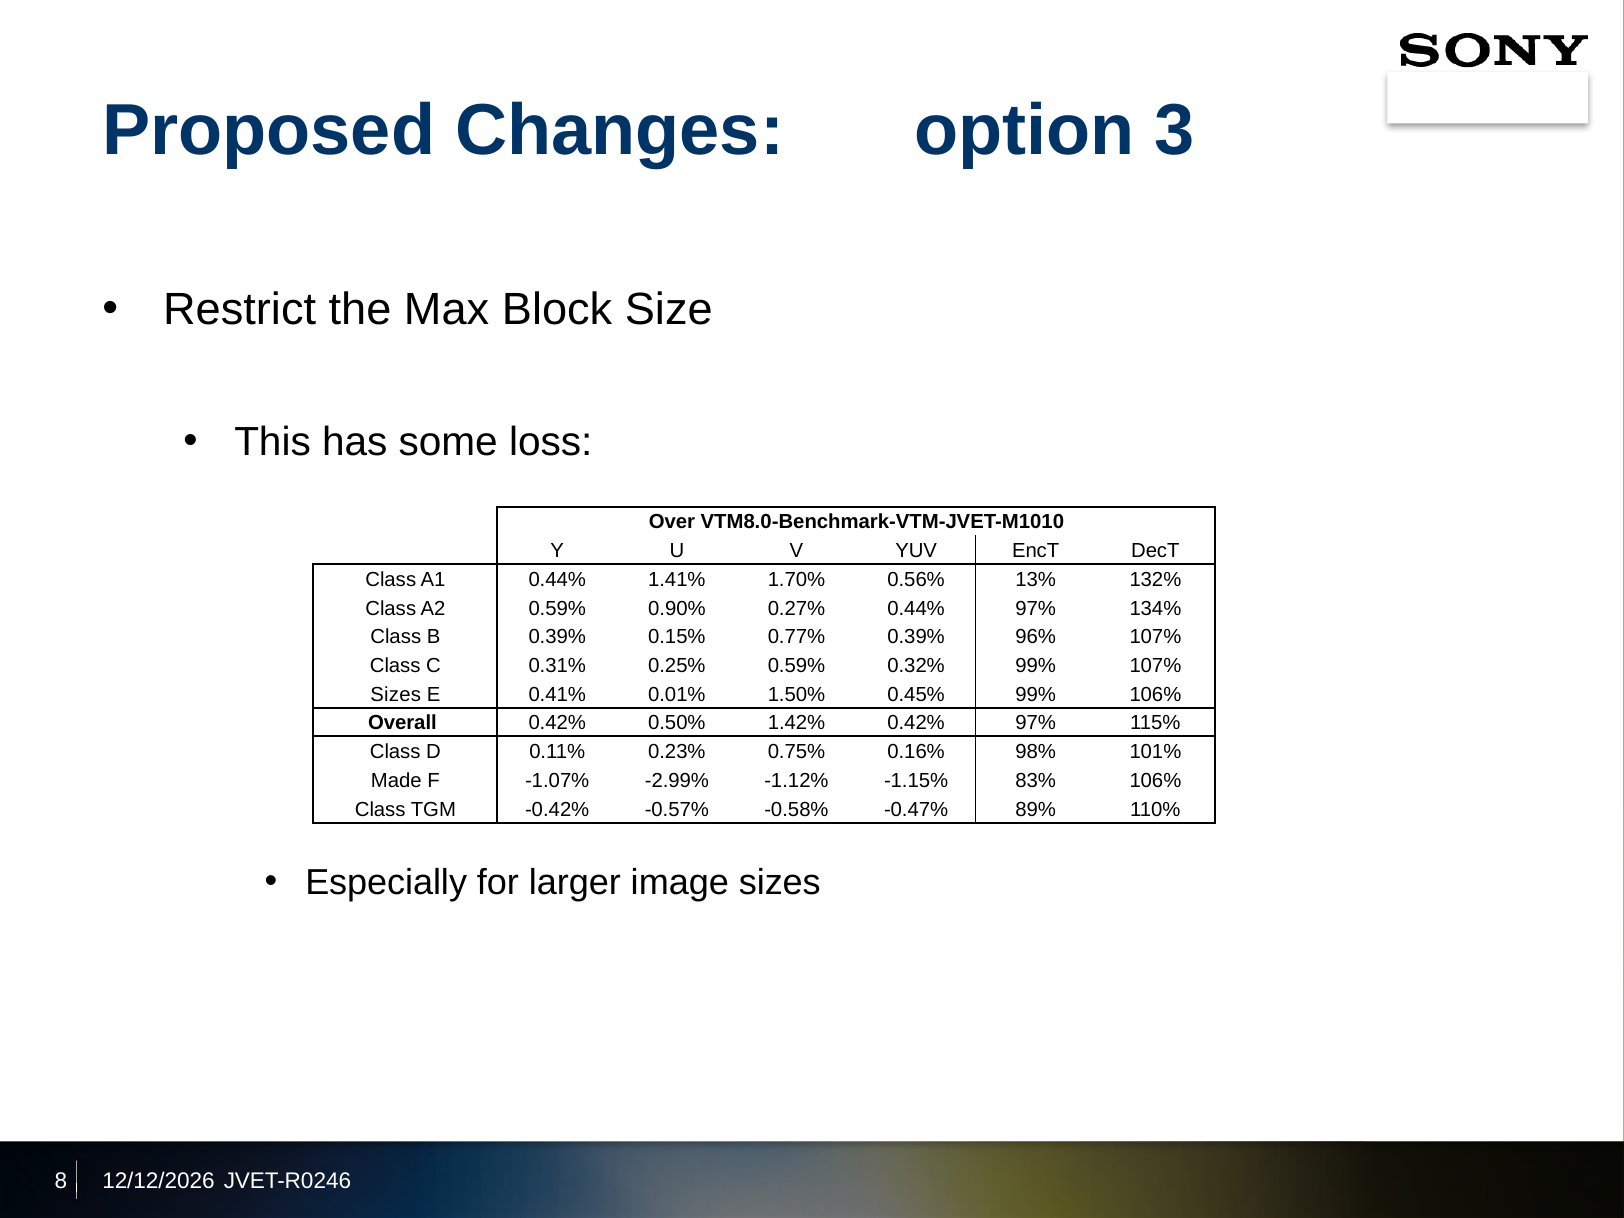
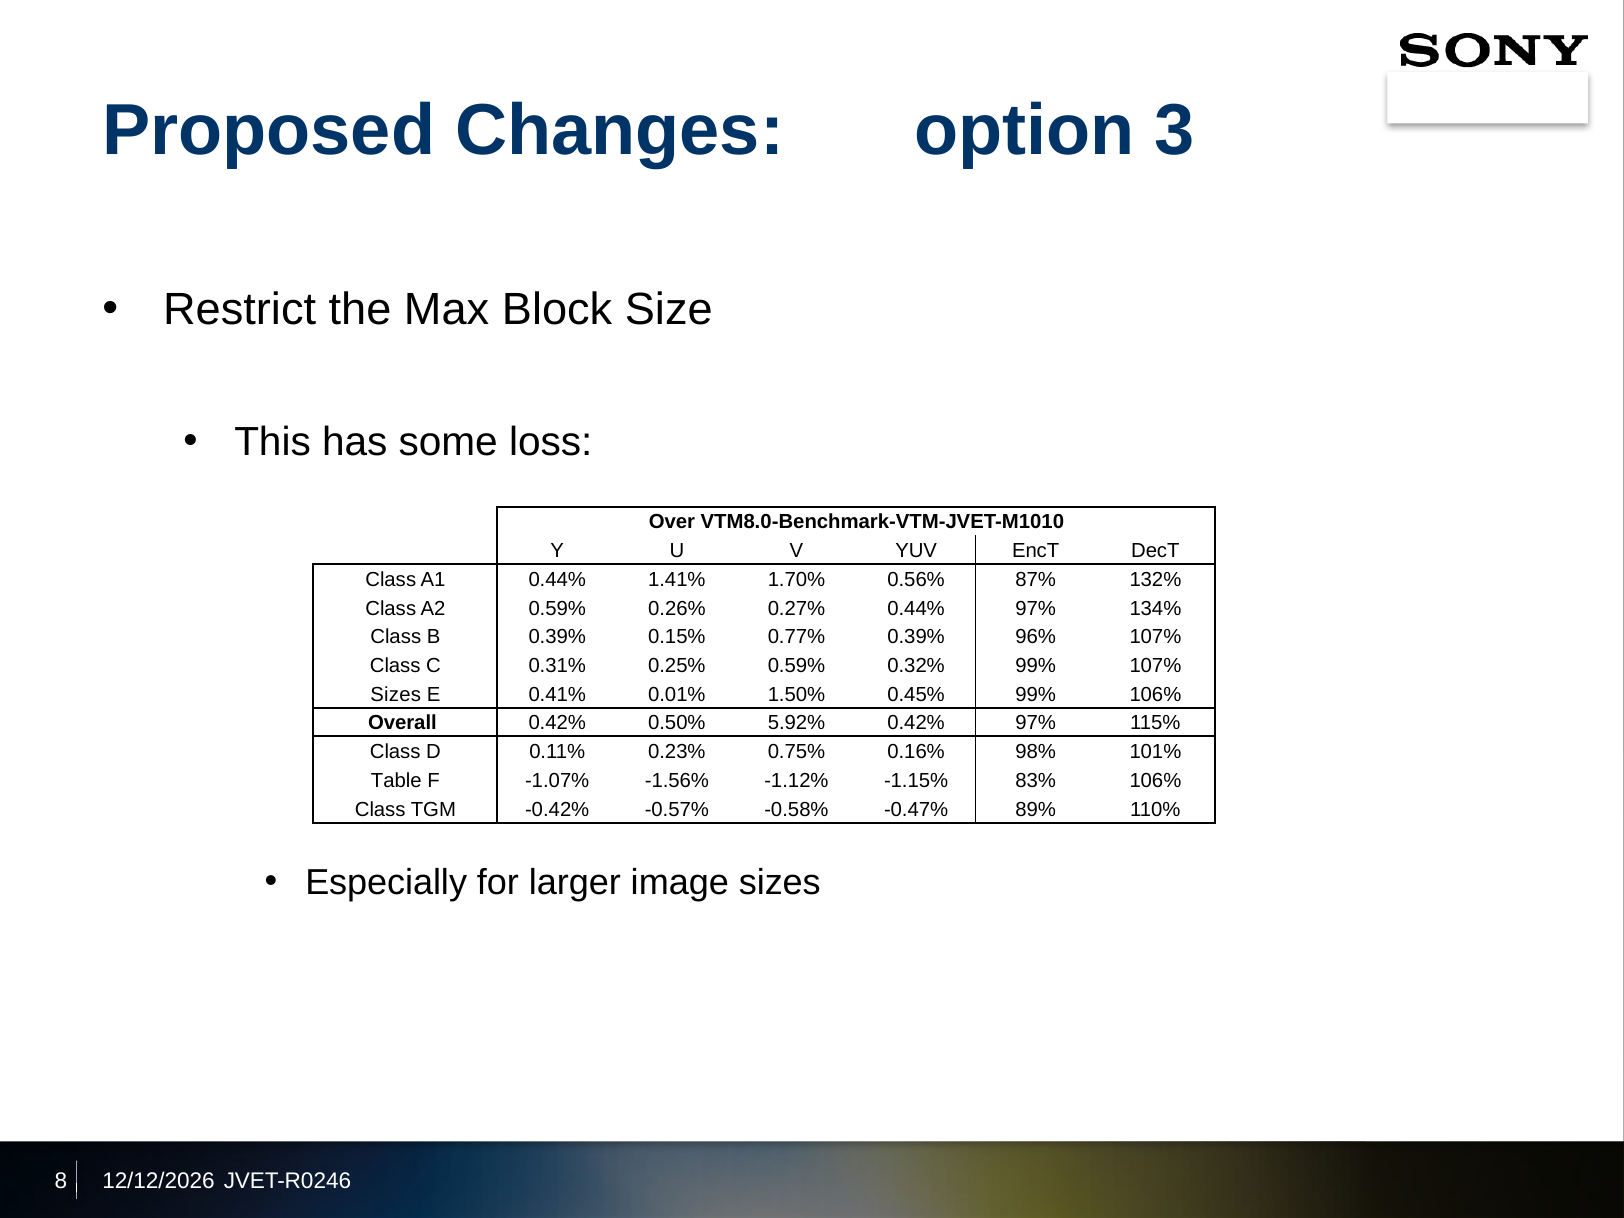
13%: 13% -> 87%
0.90%: 0.90% -> 0.26%
1.42%: 1.42% -> 5.92%
Made: Made -> Table
-2.99%: -2.99% -> -1.56%
